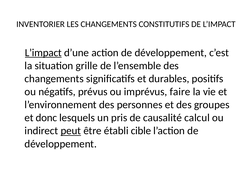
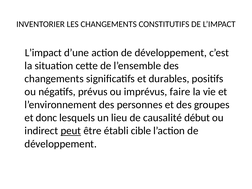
L’impact at (43, 53) underline: present -> none
grille: grille -> cette
pris: pris -> lieu
calcul: calcul -> début
